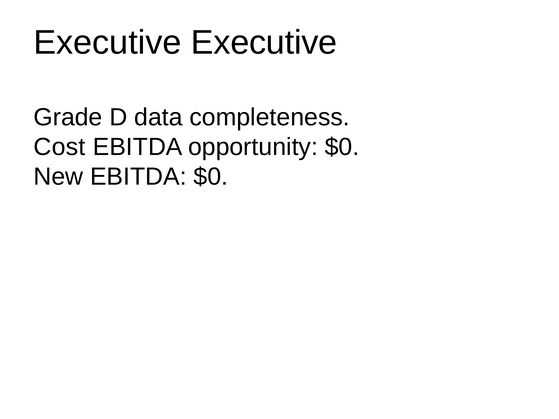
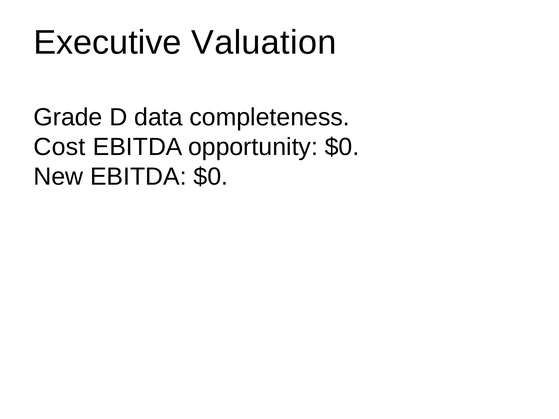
Executive Executive: Executive -> Valuation
